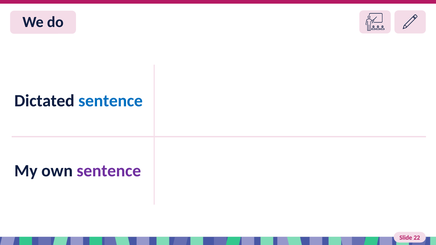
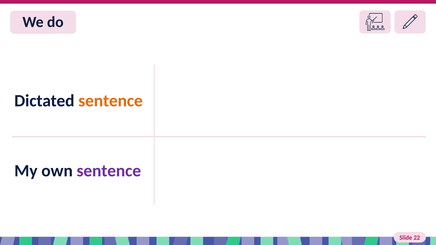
sentence at (111, 101) colour: blue -> orange
